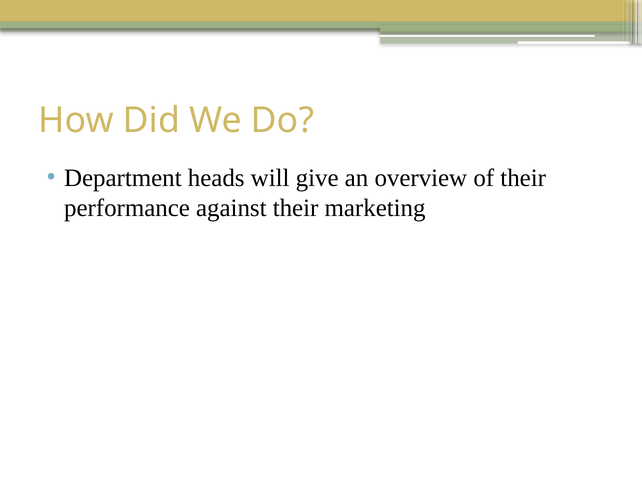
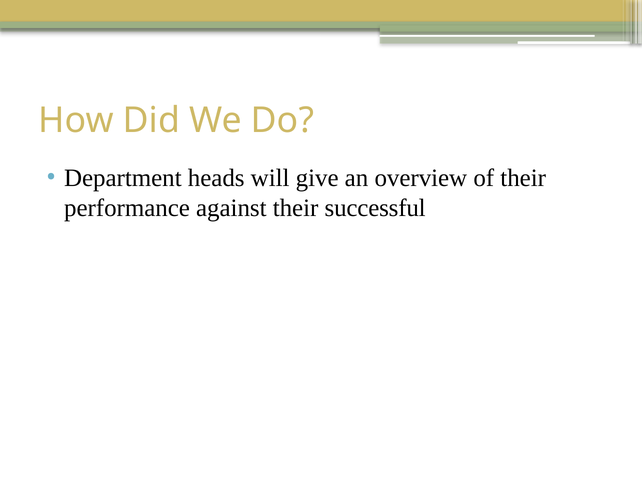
marketing: marketing -> successful
